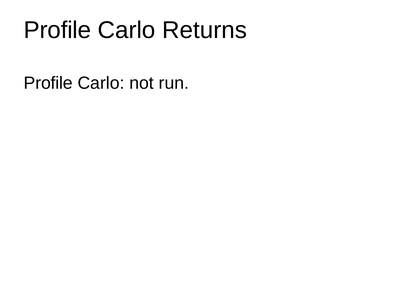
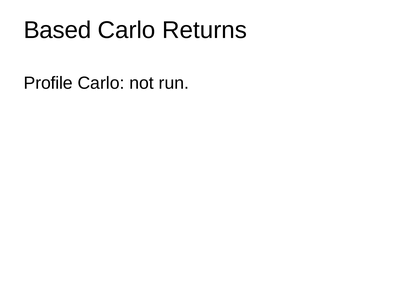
Profile at (57, 30): Profile -> Based
